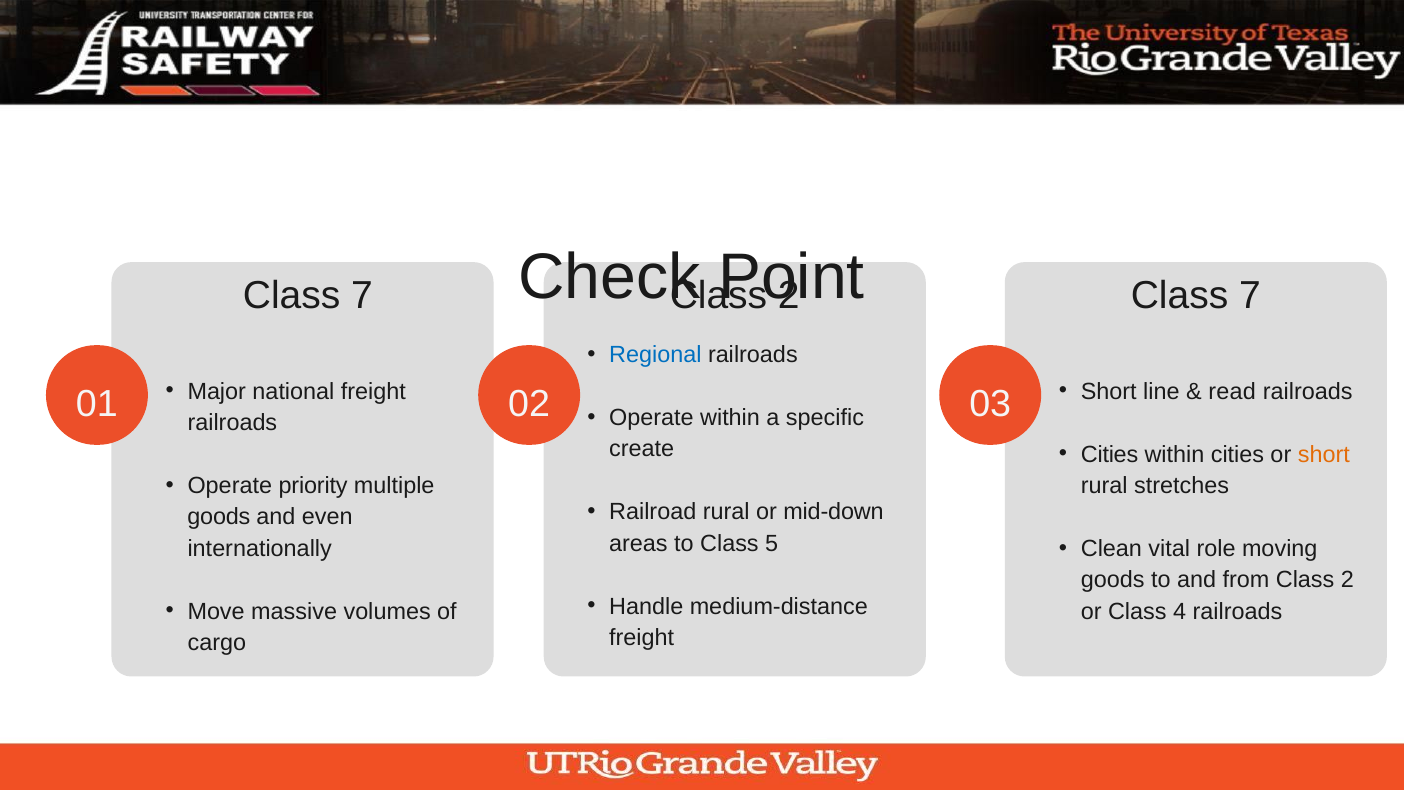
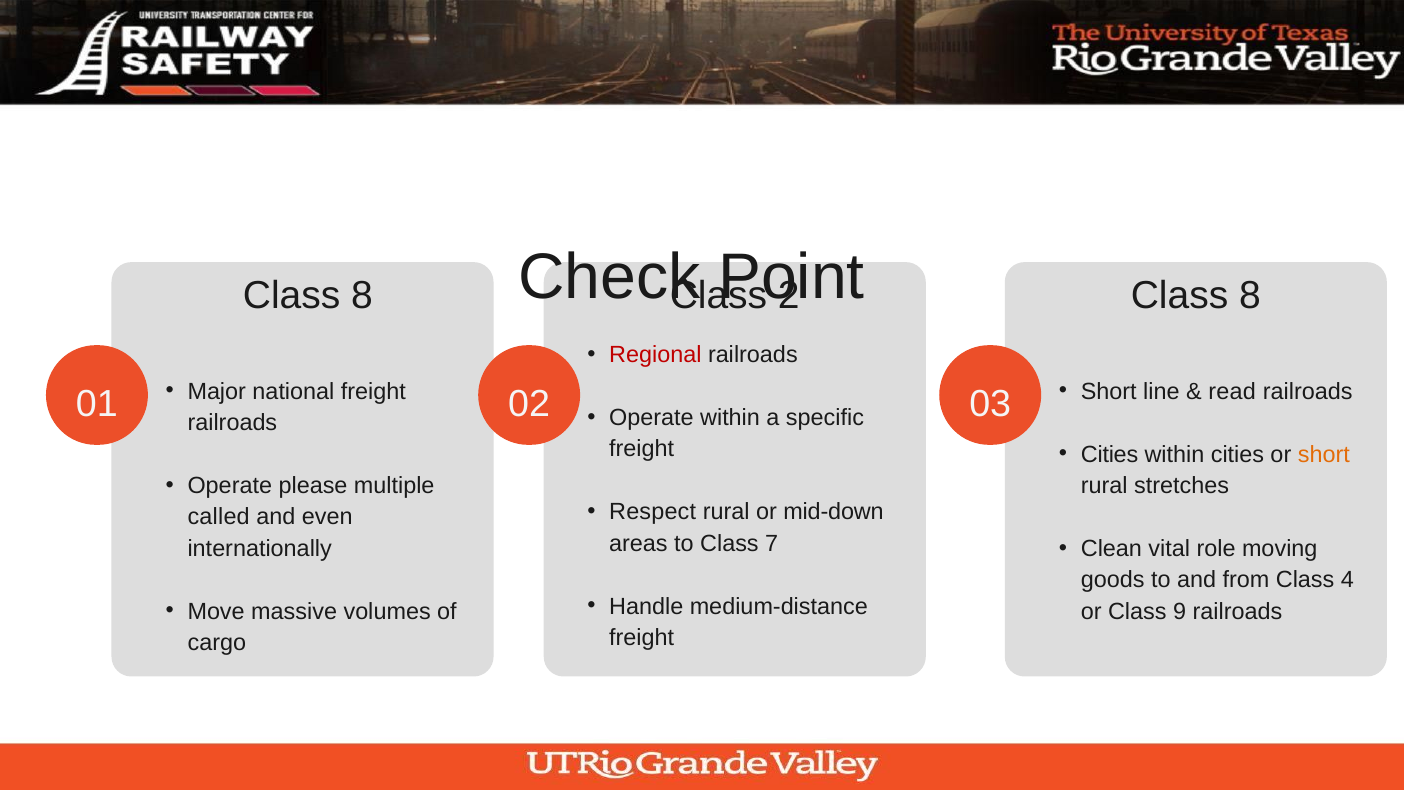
7 at (362, 296): 7 -> 8
7 at (1250, 296): 7 -> 8
Regional colour: blue -> red
create at (642, 449): create -> freight
priority: priority -> please
Railroad: Railroad -> Respect
goods at (219, 517): goods -> called
5: 5 -> 7
from Class 2: 2 -> 4
4: 4 -> 9
